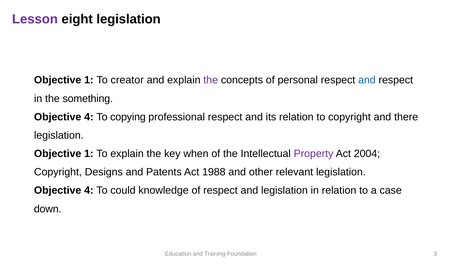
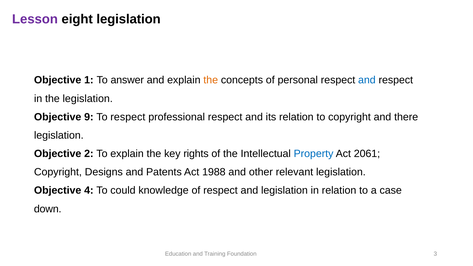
creator: creator -> answer
the at (211, 80) colour: purple -> orange
the something: something -> legislation
4 at (89, 117): 4 -> 9
To copying: copying -> respect
1 at (89, 154): 1 -> 2
when: when -> rights
Property colour: purple -> blue
2004: 2004 -> 2061
